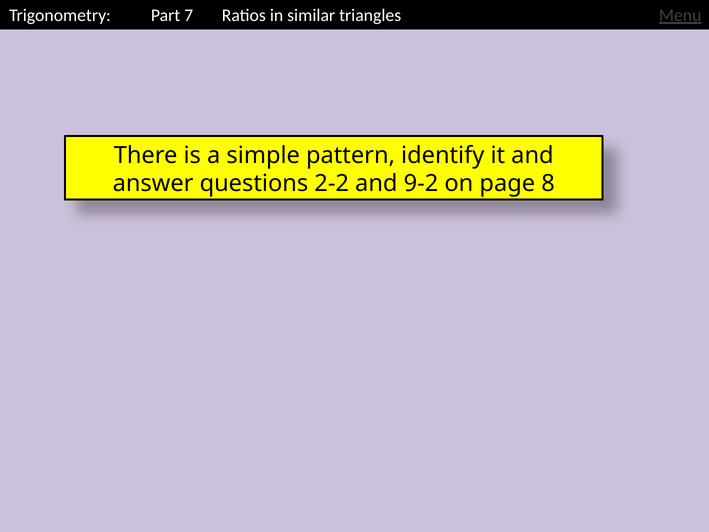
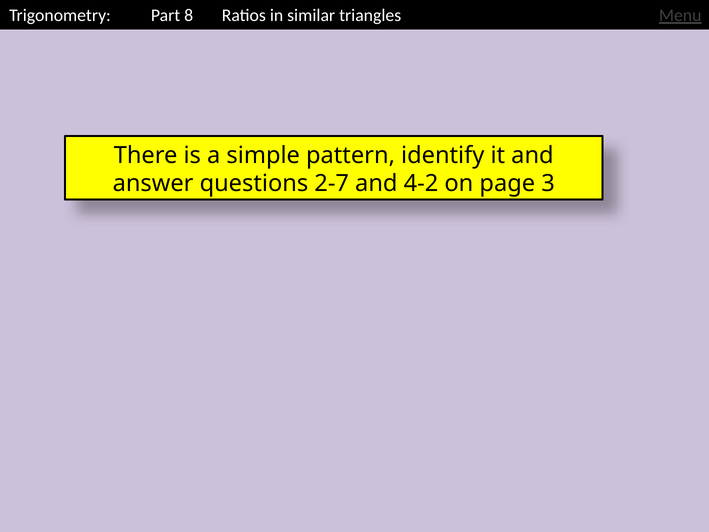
7: 7 -> 8
2-2: 2-2 -> 2-7
9-2: 9-2 -> 4-2
8: 8 -> 3
